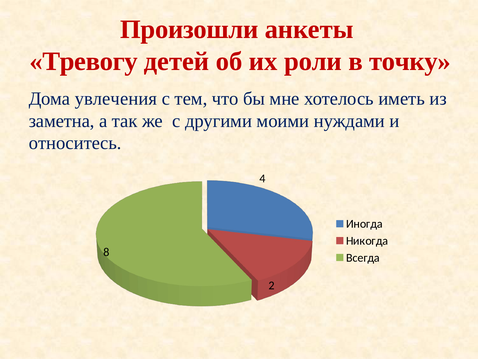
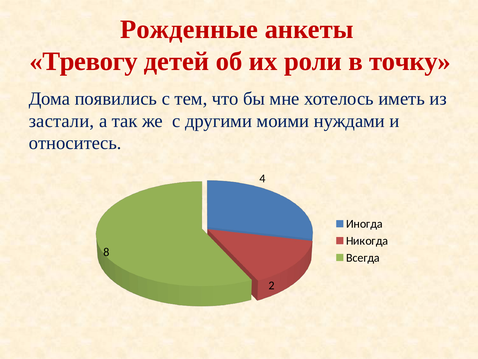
Произошли: Произошли -> Рожденные
увлечения: увлечения -> появились
заметна: заметна -> застали
